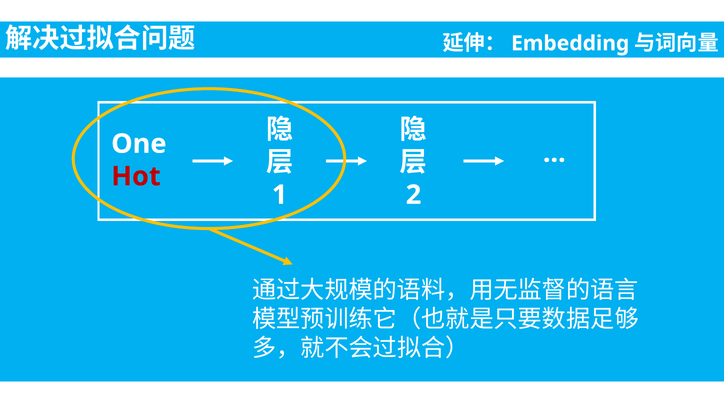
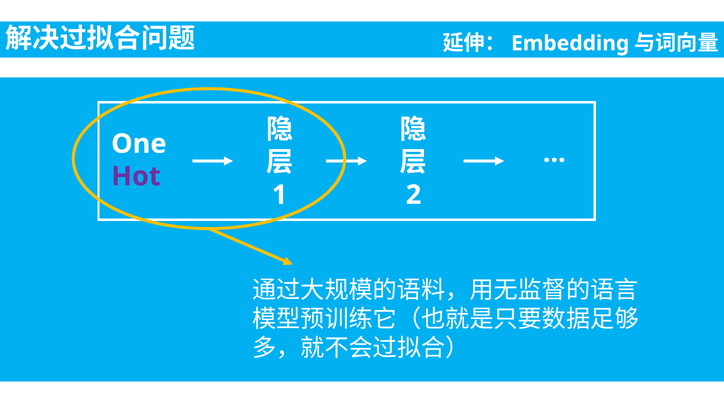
Hot colour: red -> purple
